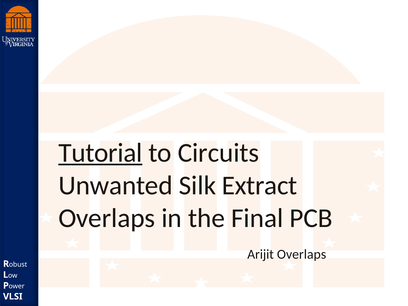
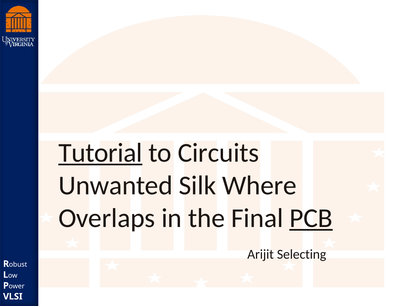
Extract: Extract -> Where
PCB underline: none -> present
Arijit Overlaps: Overlaps -> Selecting
